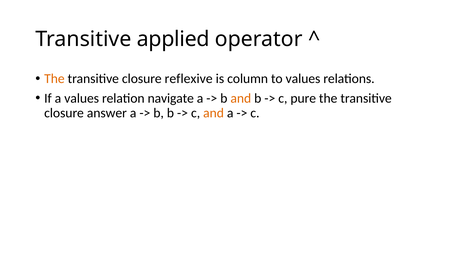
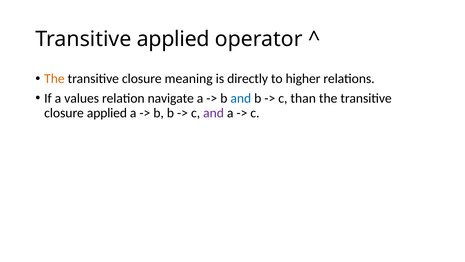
reflexive: reflexive -> meaning
column: column -> directly
to values: values -> higher
and at (241, 98) colour: orange -> blue
pure: pure -> than
closure answer: answer -> applied
and at (214, 113) colour: orange -> purple
